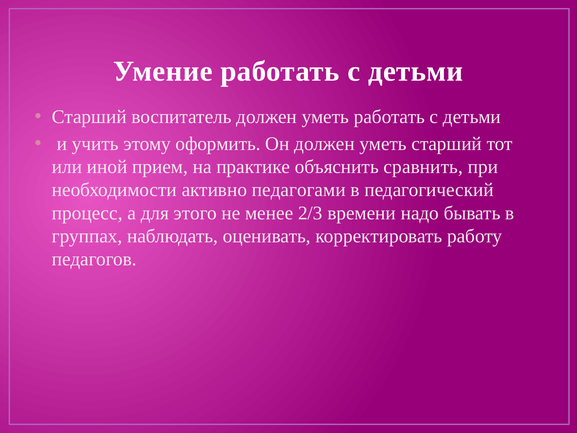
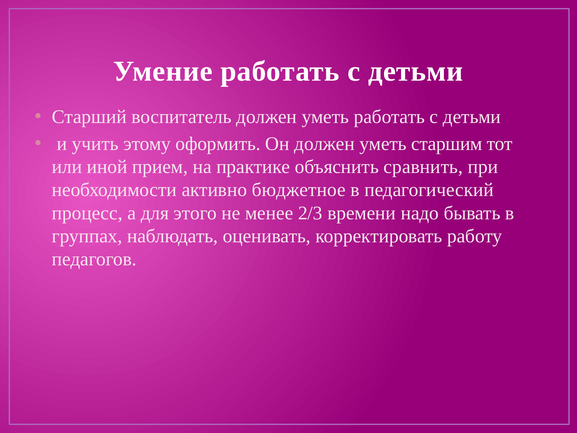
уметь старший: старший -> старшим
педагогами: педагогами -> бюджетное
